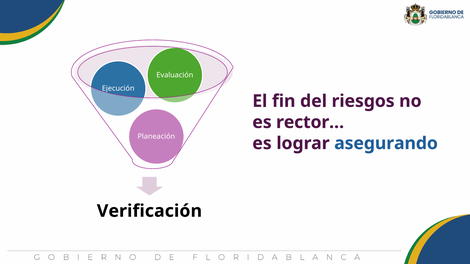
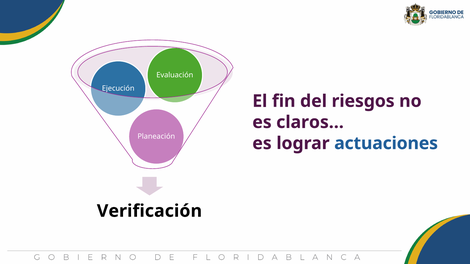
rector…: rector… -> claros…
asegurando: asegurando -> actuaciones
